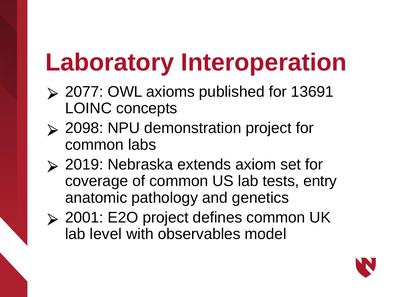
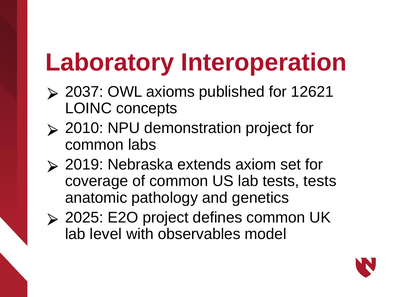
2077: 2077 -> 2037
13691: 13691 -> 12621
2098: 2098 -> 2010
tests entry: entry -> tests
2001: 2001 -> 2025
